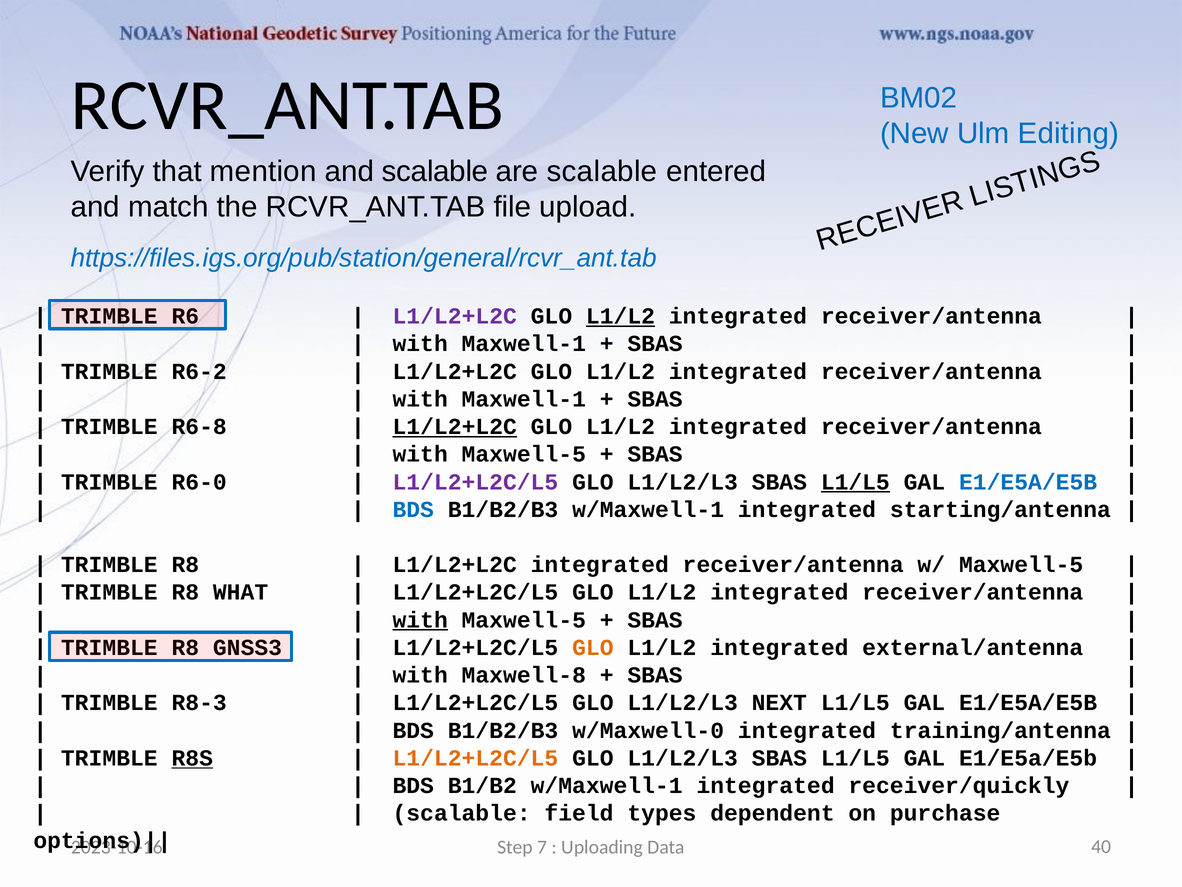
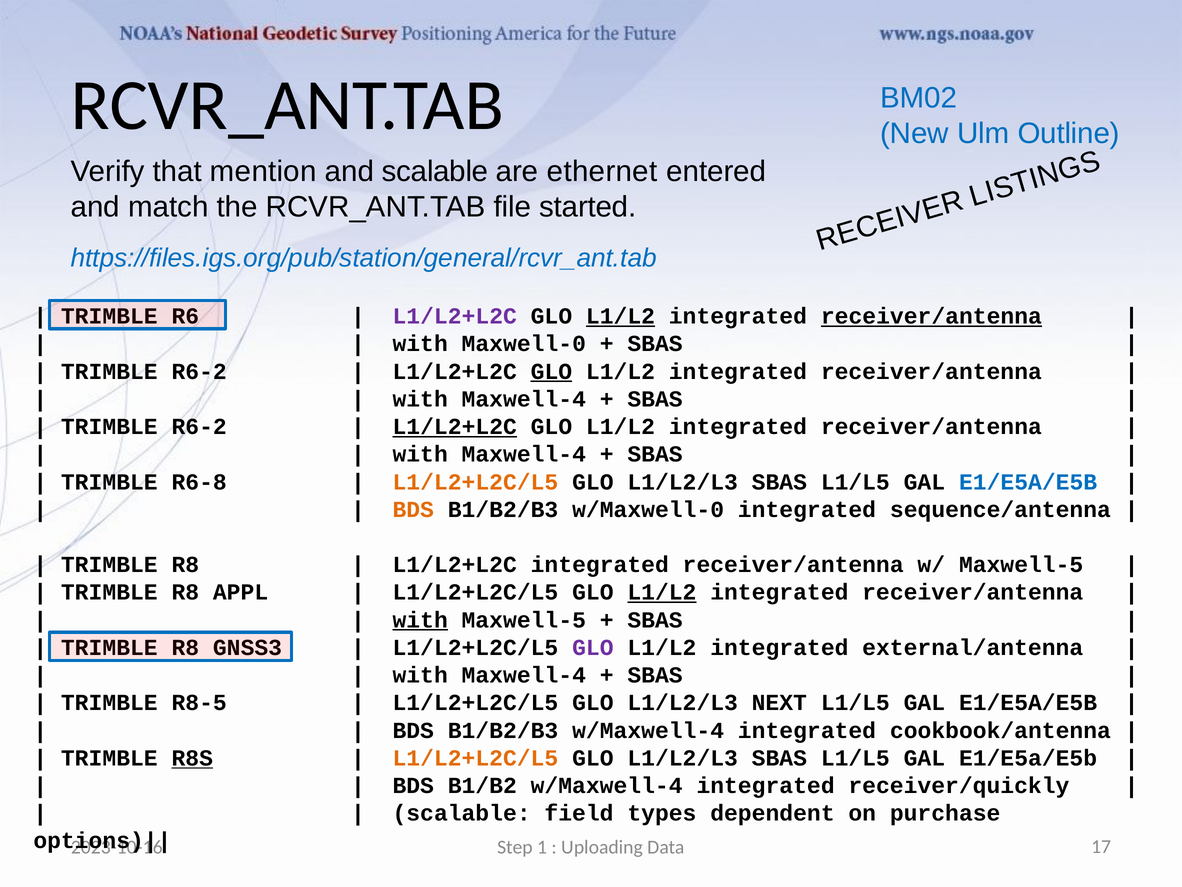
Editing: Editing -> Outline
are scalable: scalable -> ethernet
upload: upload -> started
receiver/antenna at (931, 316) underline: none -> present
Maxwell-1 at (524, 344): Maxwell-1 -> Maxwell-0
GLO at (551, 371) underline: none -> present
Maxwell-1 at (524, 399): Maxwell-1 -> Maxwell-4
R6-8 at (199, 426): R6-8 -> R6-2
Maxwell-5 at (524, 454): Maxwell-5 -> Maxwell-4
R6-0: R6-0 -> R6-8
L1/L2+L2C/L5 at (475, 482) colour: purple -> orange
L1/L5 at (855, 482) underline: present -> none
BDS at (413, 509) colour: blue -> orange
B1/B2/B3 w/Maxwell-1: w/Maxwell-1 -> w/Maxwell-0
starting/antenna: starting/antenna -> sequence/antenna
WHAT: WHAT -> APPL
L1/L2 at (662, 592) underline: none -> present
GLO at (593, 647) colour: orange -> purple
Maxwell-8 at (524, 675): Maxwell-8 -> Maxwell-4
R8-3: R8-3 -> R8-5
B1/B2/B3 w/Maxwell-0: w/Maxwell-0 -> w/Maxwell-4
training/antenna: training/antenna -> cookbook/antenna
B1/B2 w/Maxwell-1: w/Maxwell-1 -> w/Maxwell-4
7: 7 -> 1
40: 40 -> 17
